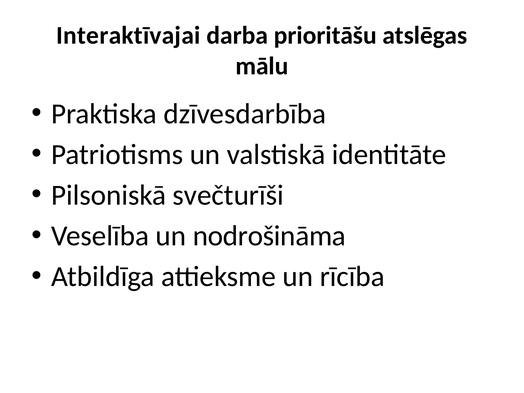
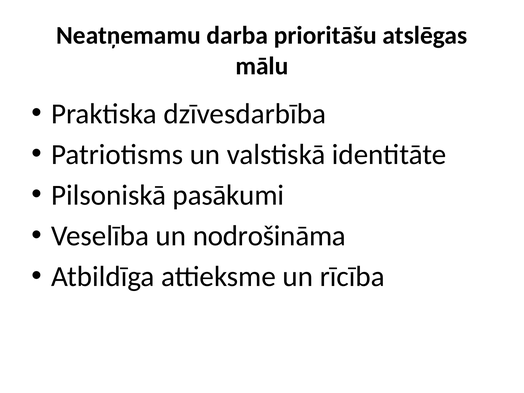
Interaktīvajai: Interaktīvajai -> Neatņemamu
svečturīši: svečturīši -> pasākumi
